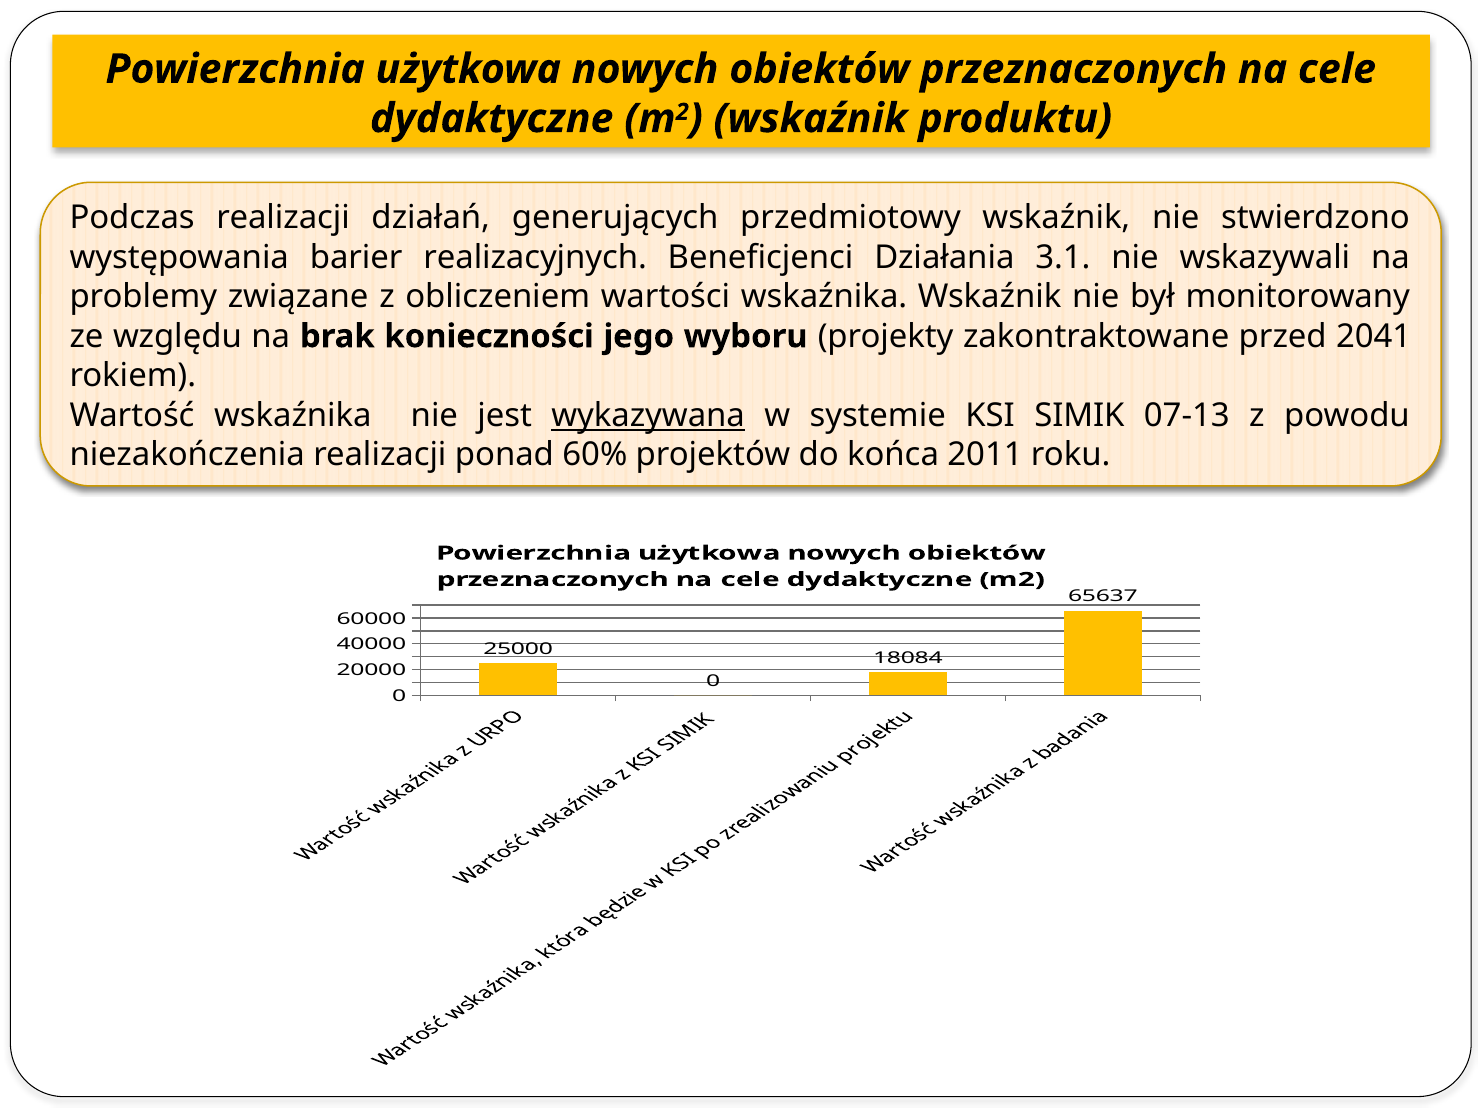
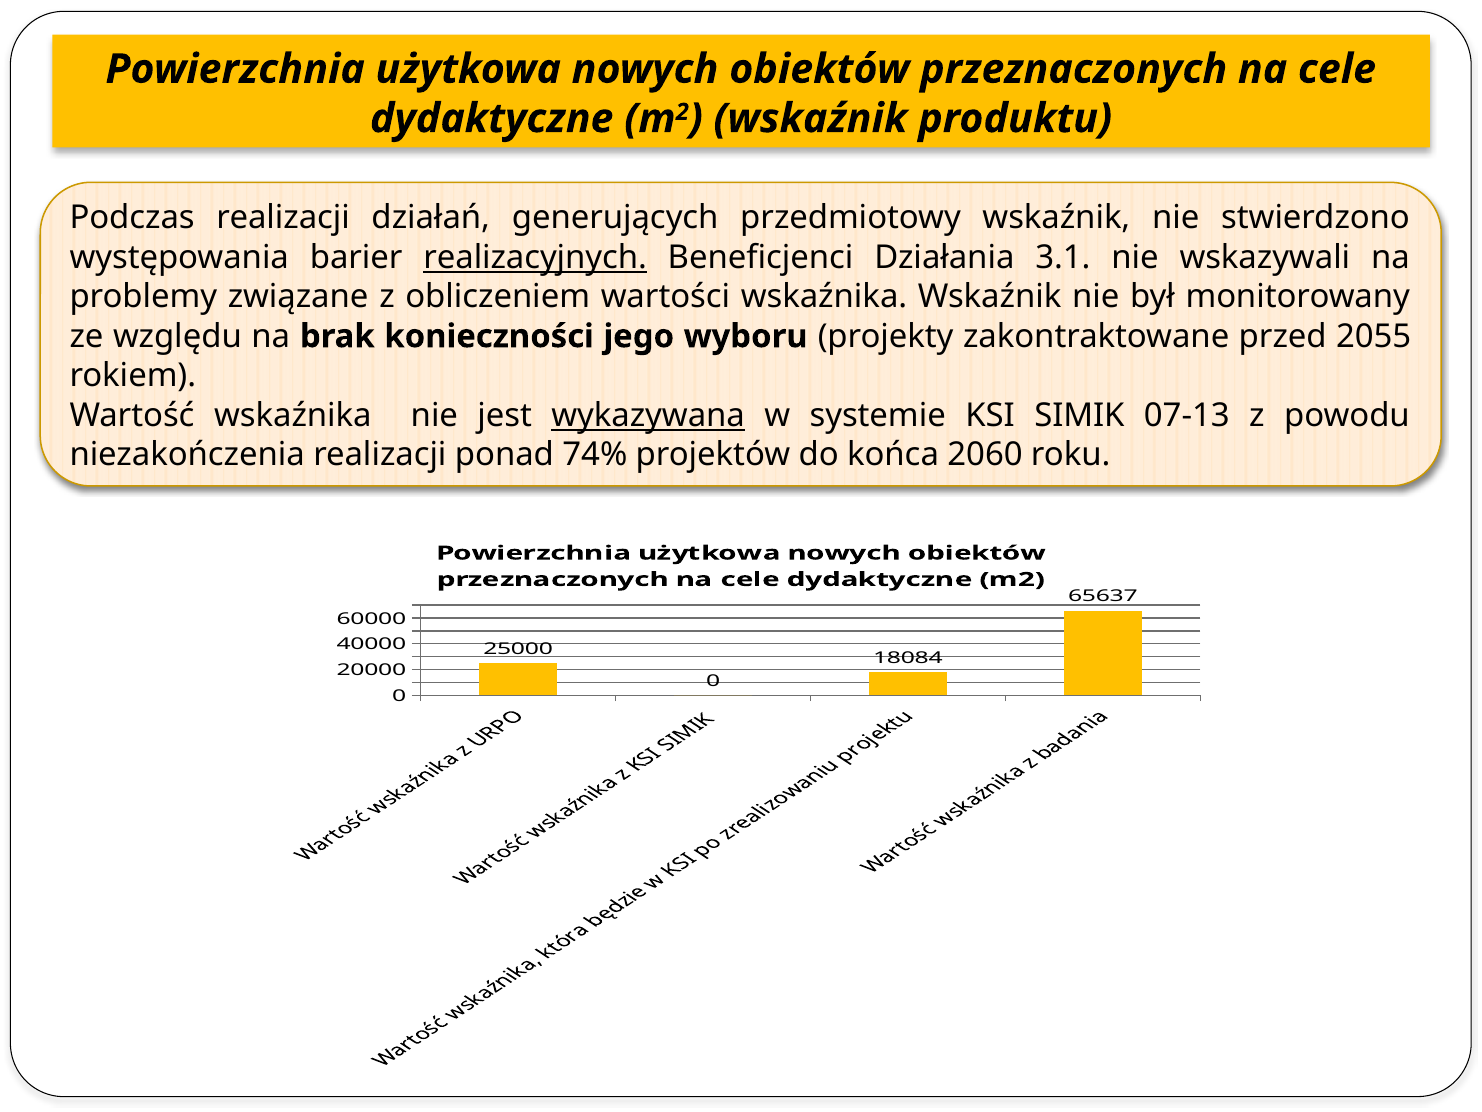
realizacyjnych underline: none -> present
2041: 2041 -> 2055
60%: 60% -> 74%
2011: 2011 -> 2060
